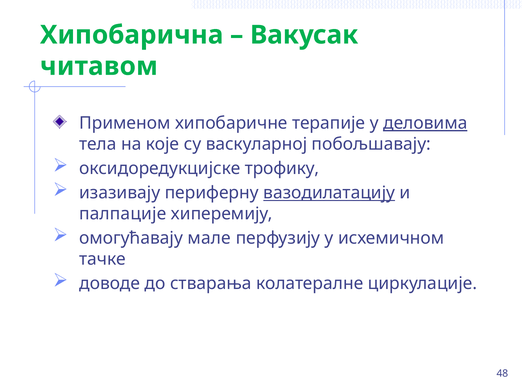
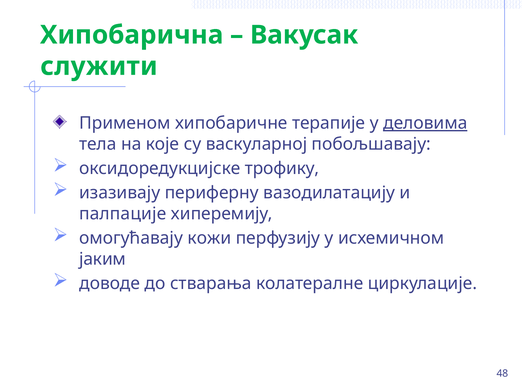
читавом: читавом -> служити
вазодилатацију underline: present -> none
мале: мале -> кожи
тачке: тачке -> јаким
